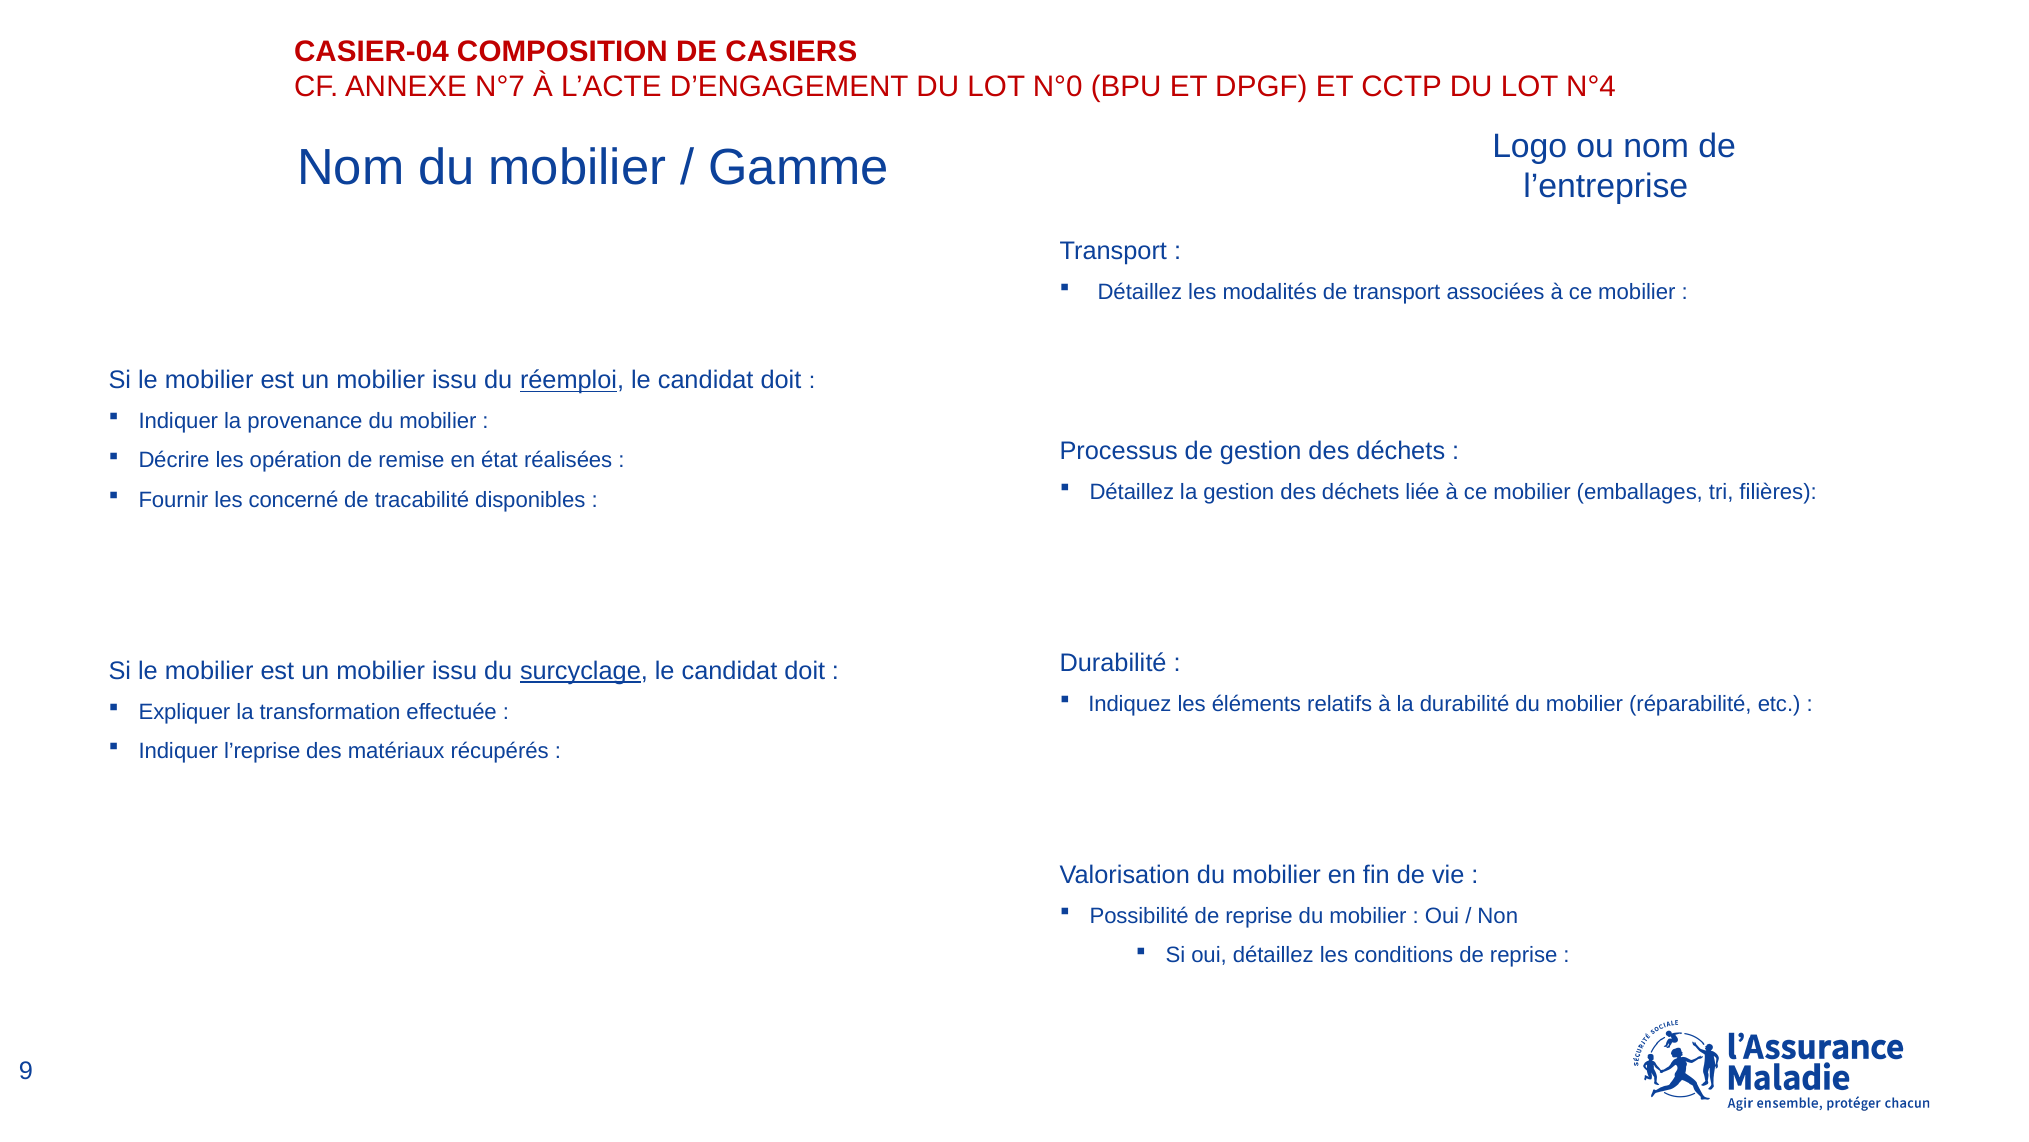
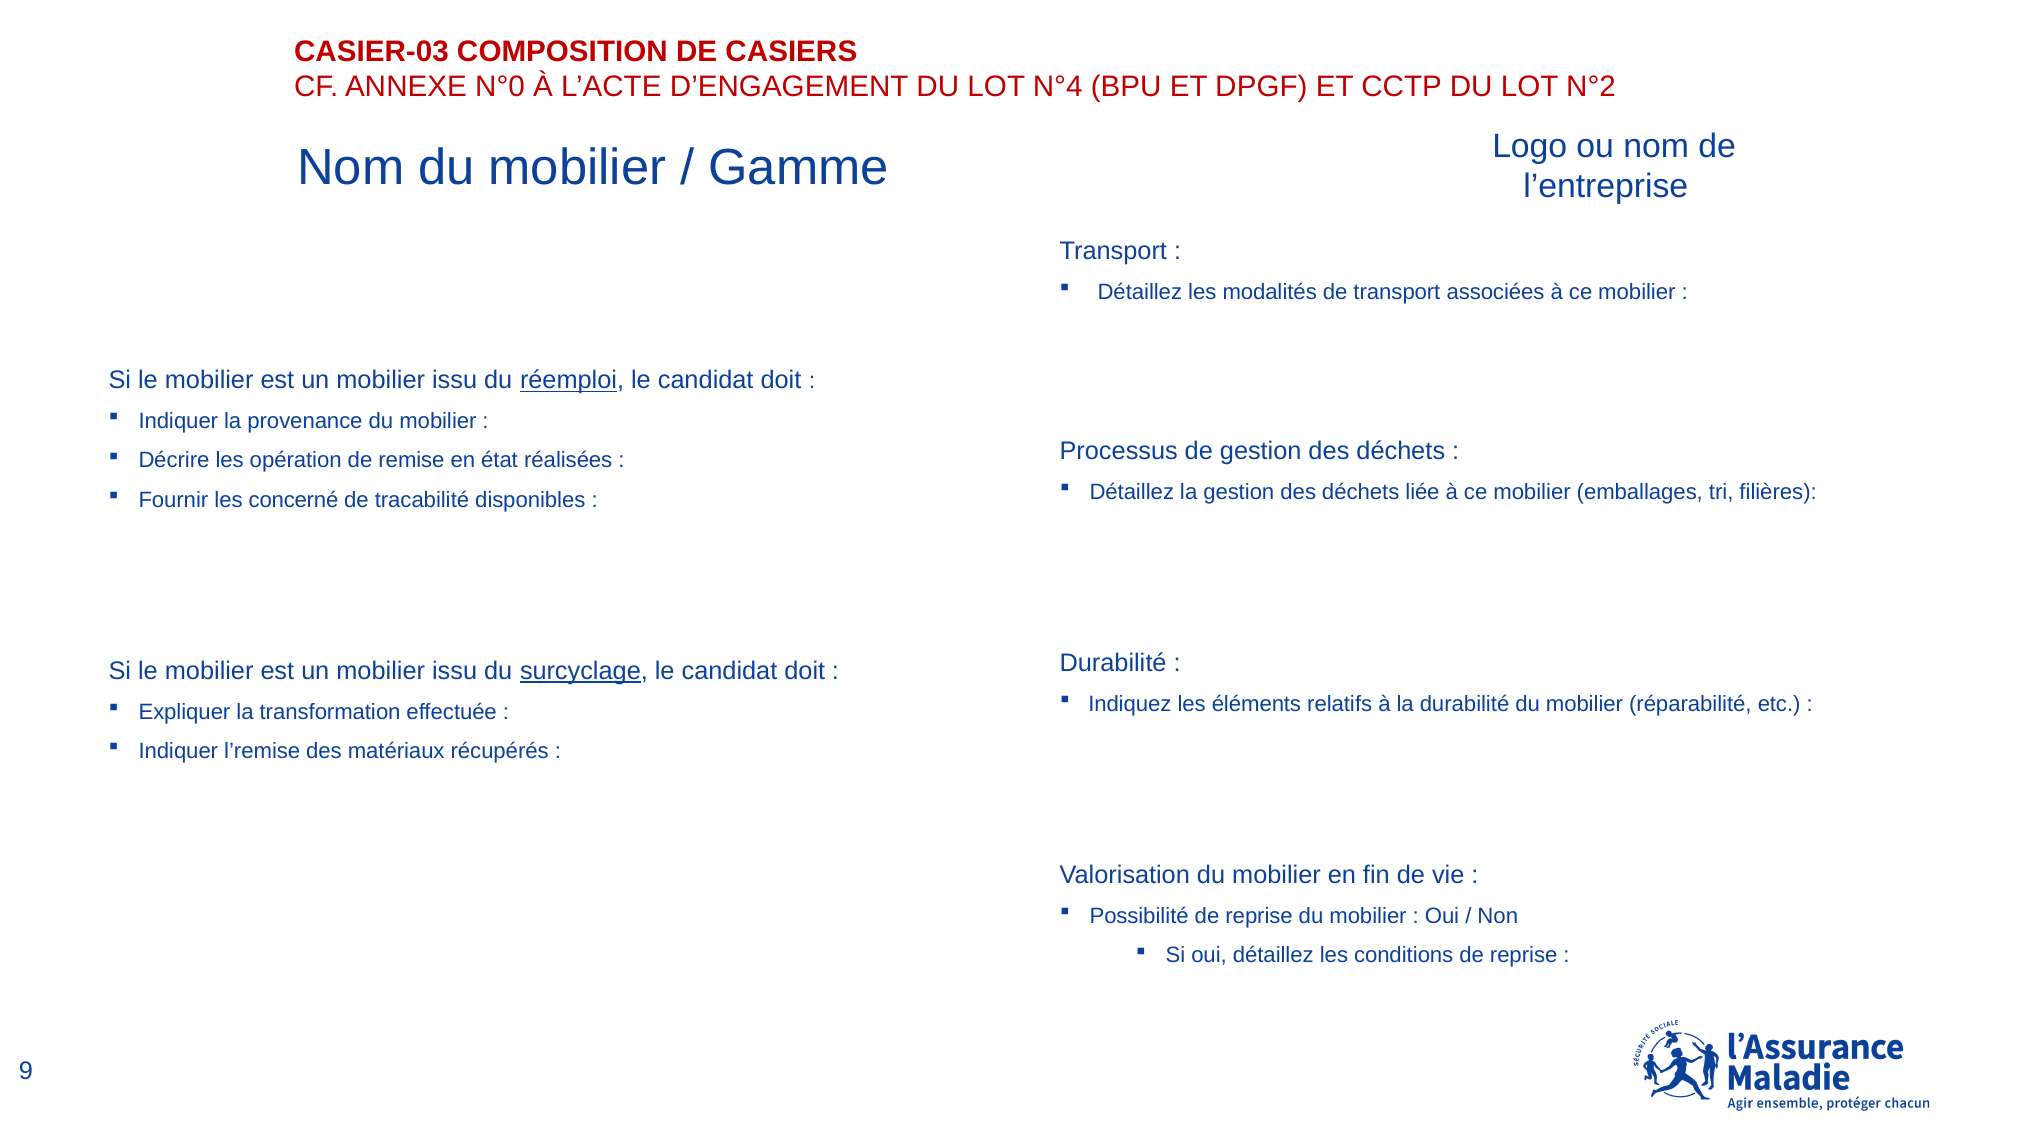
CASIER-04: CASIER-04 -> CASIER-03
N°7: N°7 -> N°0
N°0: N°0 -> N°4
N°4: N°4 -> N°2
l’reprise: l’reprise -> l’remise
